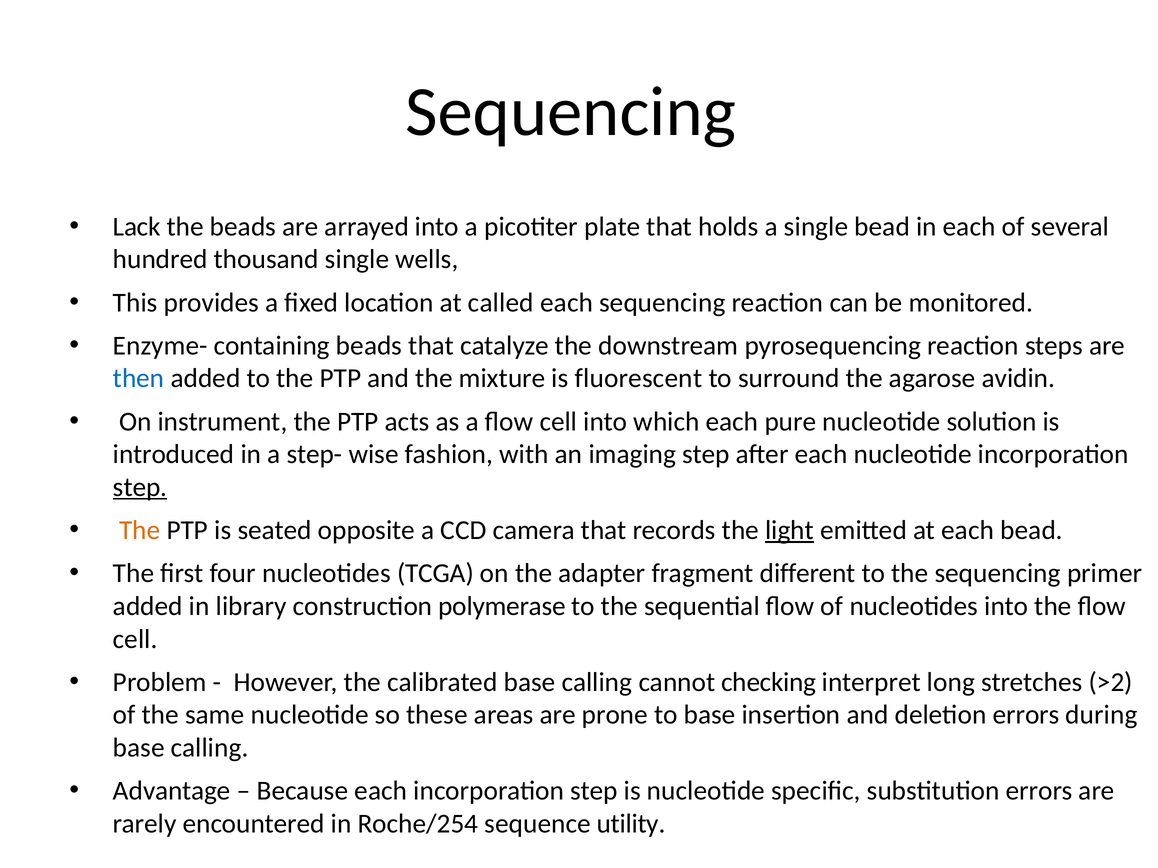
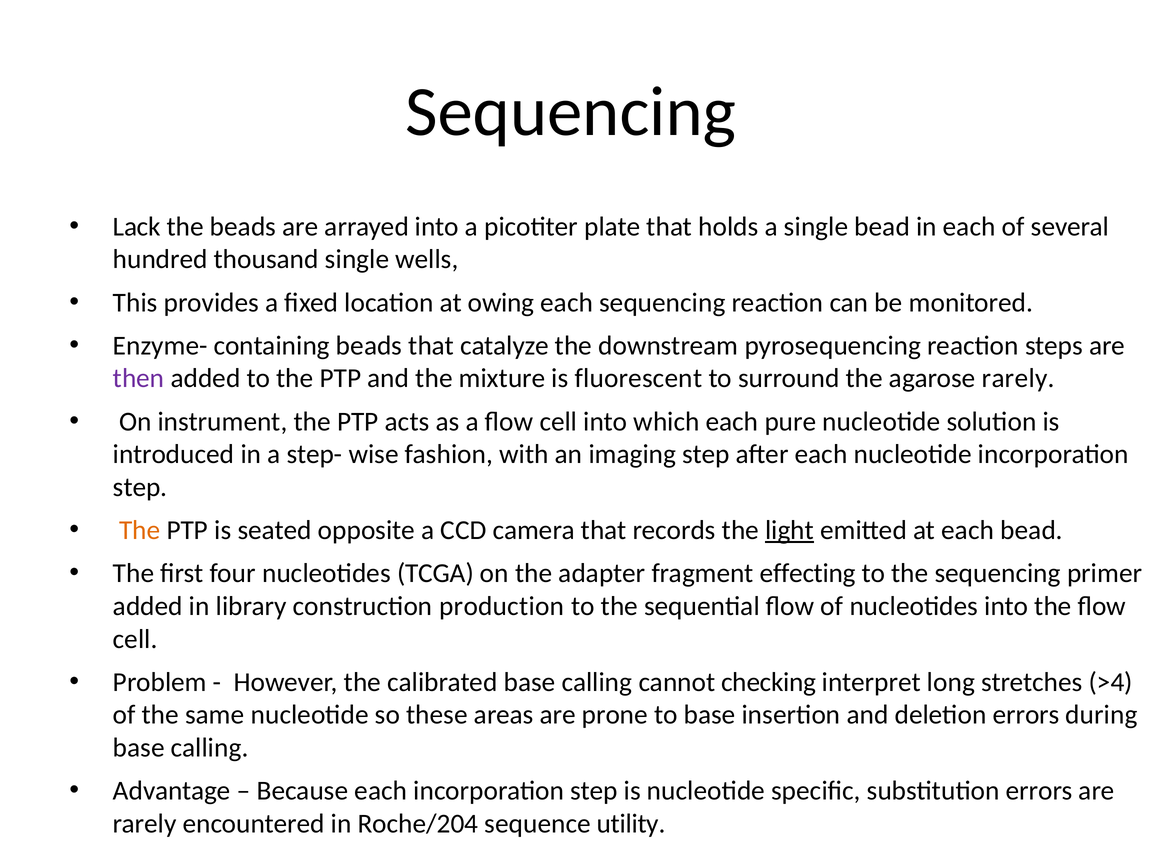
called: called -> owing
then colour: blue -> purple
agarose avidin: avidin -> rarely
step at (140, 487) underline: present -> none
different: different -> effecting
polymerase: polymerase -> production
>2: >2 -> >4
Roche/254: Roche/254 -> Roche/204
